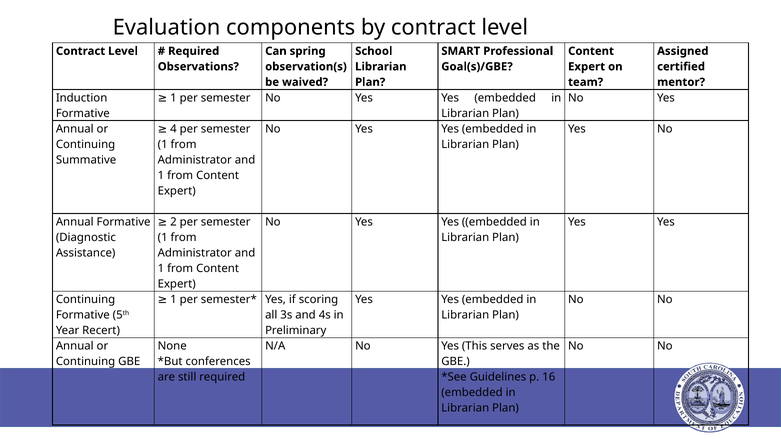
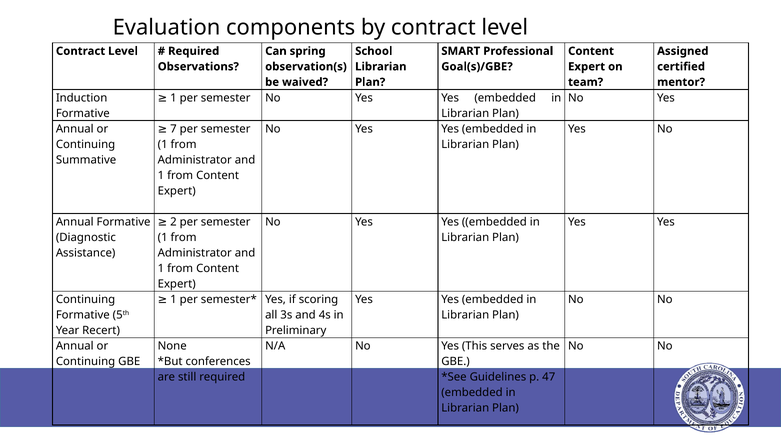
4: 4 -> 7
16: 16 -> 47
